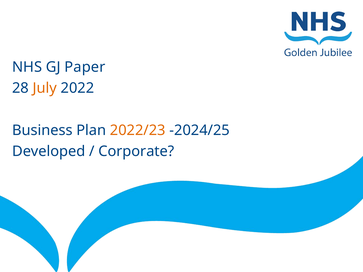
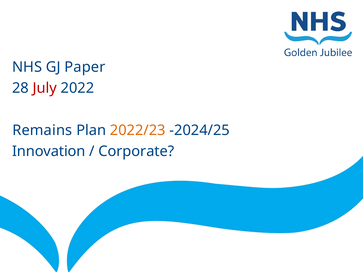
July colour: orange -> red
Business: Business -> Remains
Developed: Developed -> Innovation
